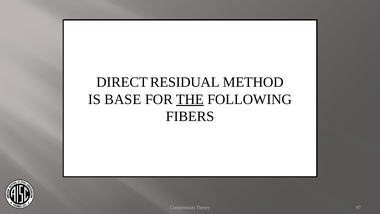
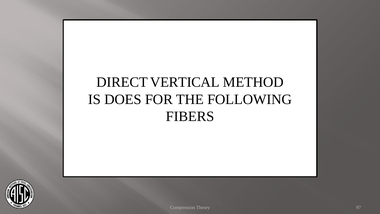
RESIDUAL: RESIDUAL -> VERTICAL
BASE: BASE -> DOES
THE underline: present -> none
